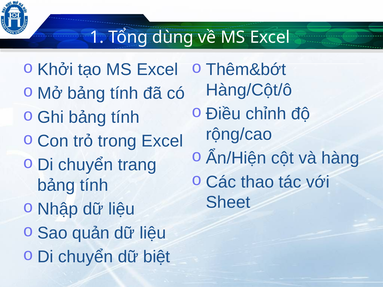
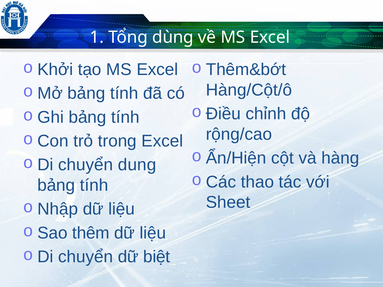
trang: trang -> dung
quản: quản -> thêm
